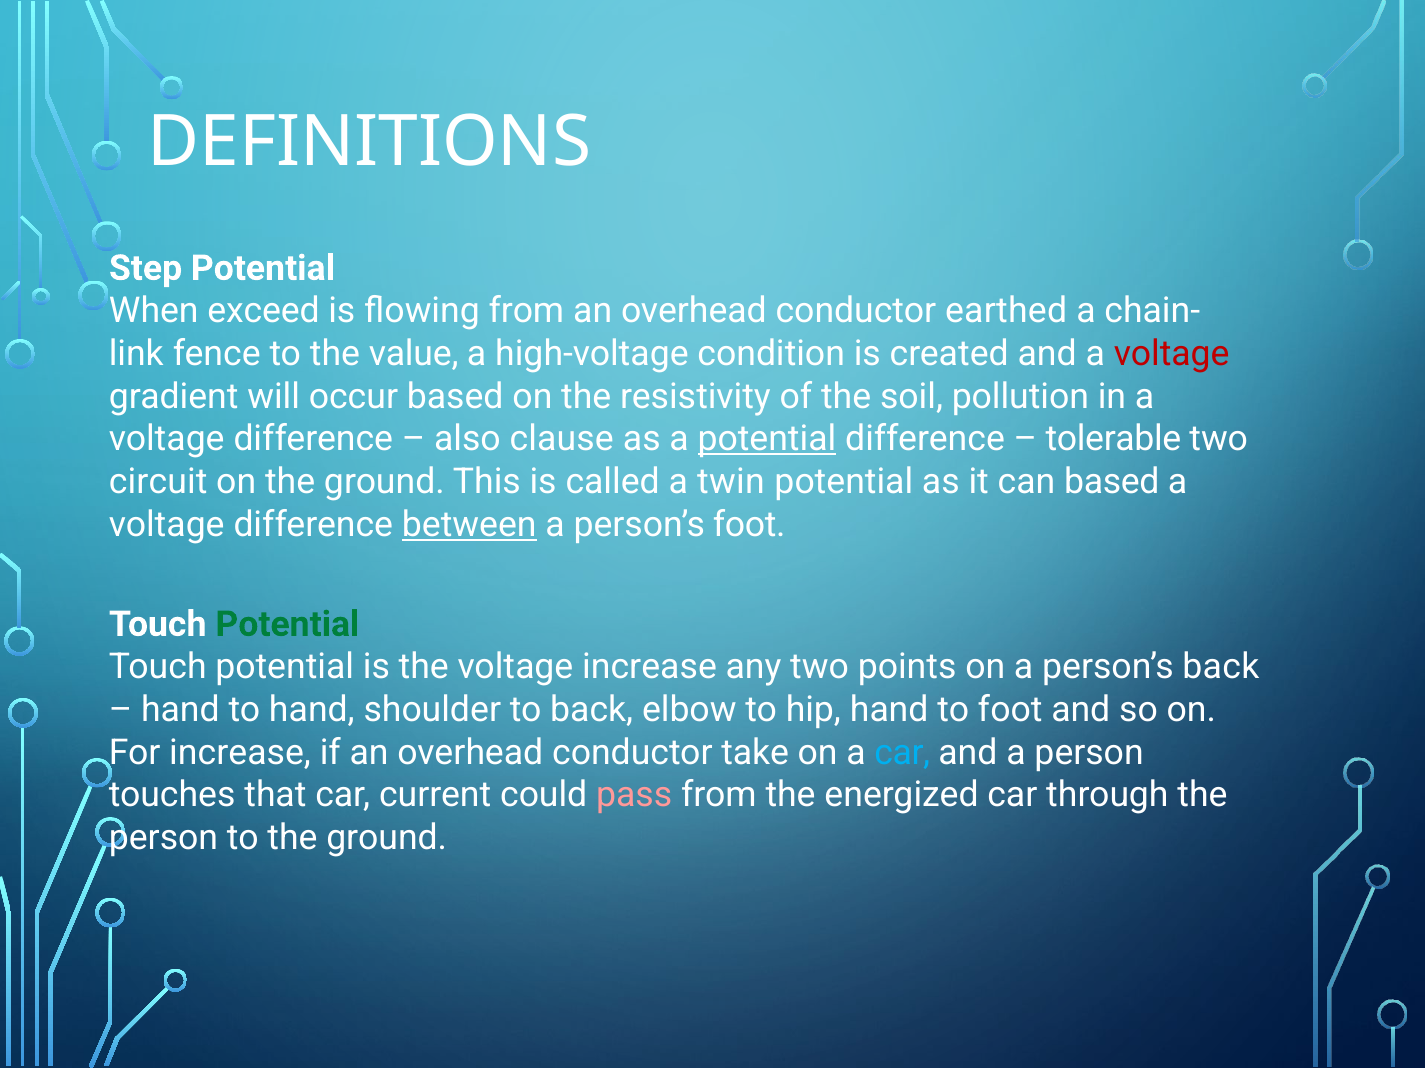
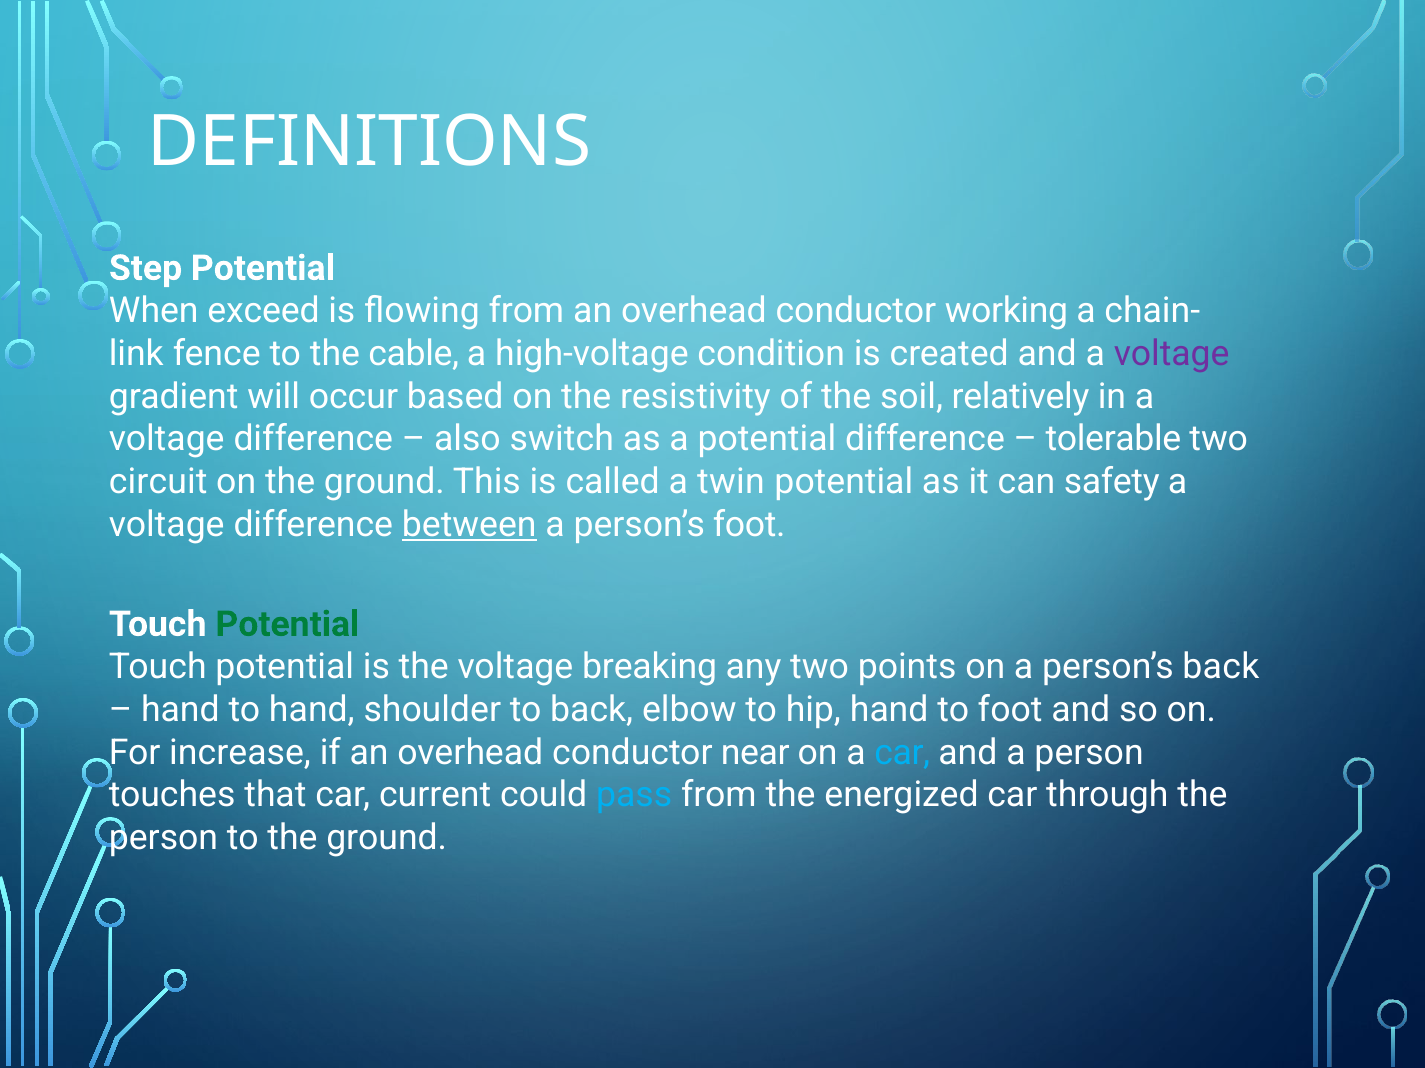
earthed: earthed -> working
value: value -> cable
voltage at (1172, 354) colour: red -> purple
pollution: pollution -> relatively
clause: clause -> switch
potential at (767, 439) underline: present -> none
can based: based -> safety
voltage increase: increase -> breaking
take: take -> near
pass colour: pink -> light blue
